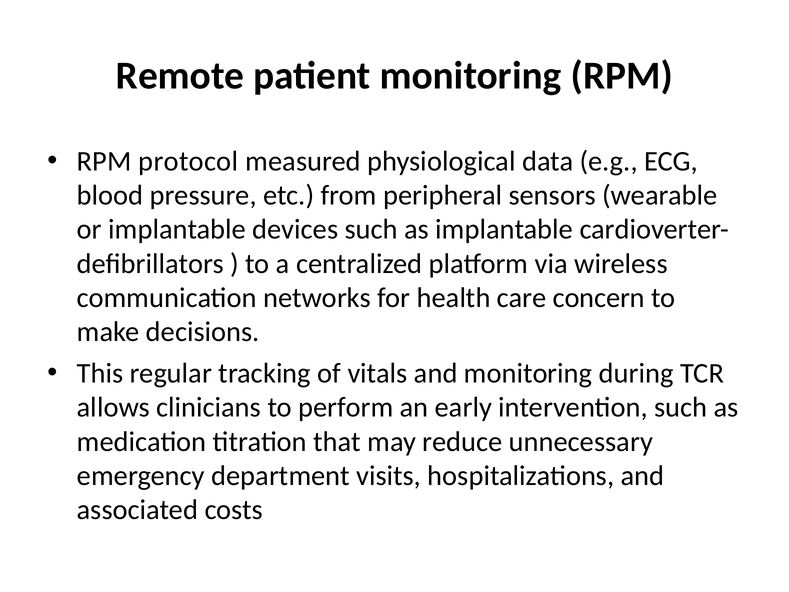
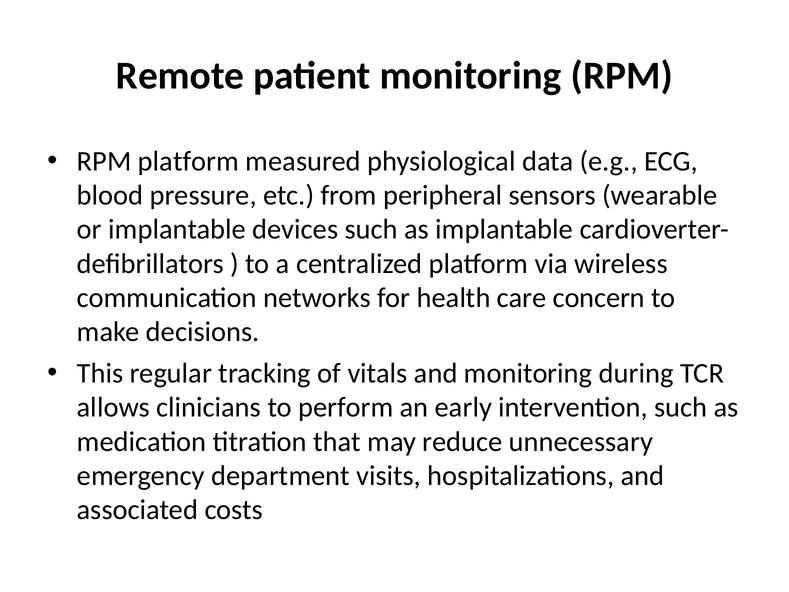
RPM protocol: protocol -> platform
